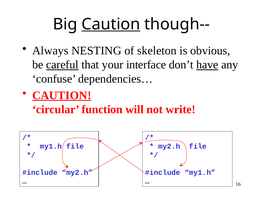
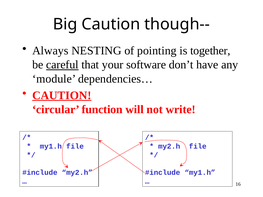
Caution at (111, 24) underline: present -> none
skeleton: skeleton -> pointing
obvious: obvious -> together
interface: interface -> software
have underline: present -> none
confuse: confuse -> module
